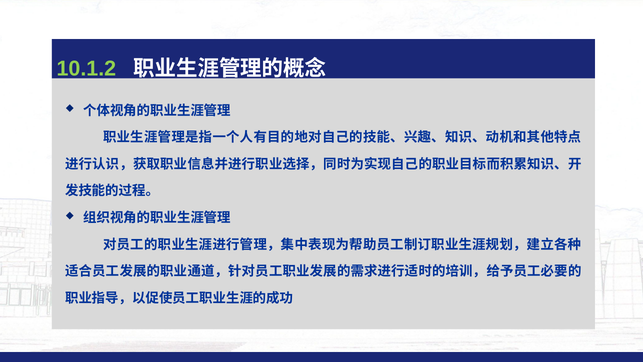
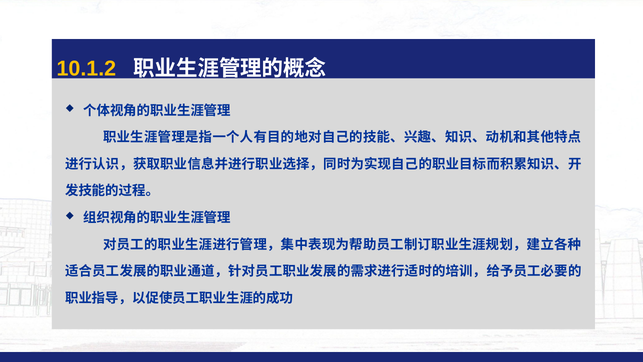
10.1.2 colour: light green -> yellow
